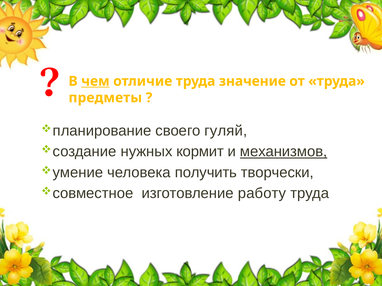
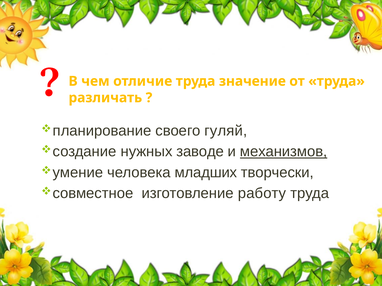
чем underline: present -> none
предметы: предметы -> различать
кормит: кормит -> заводе
получить: получить -> младших
